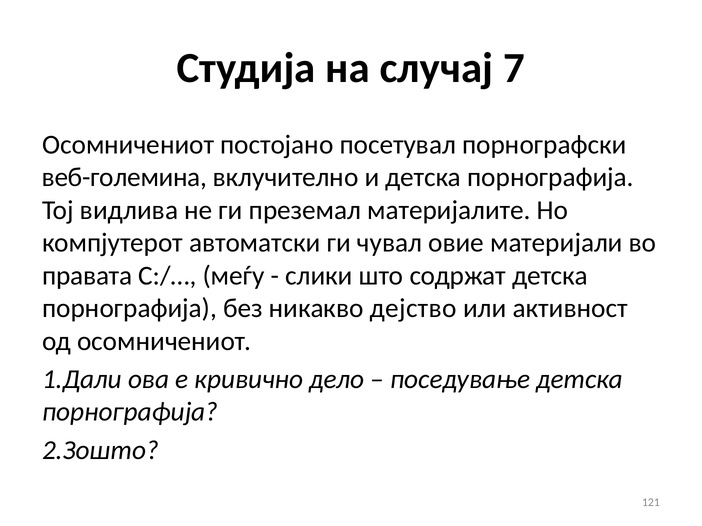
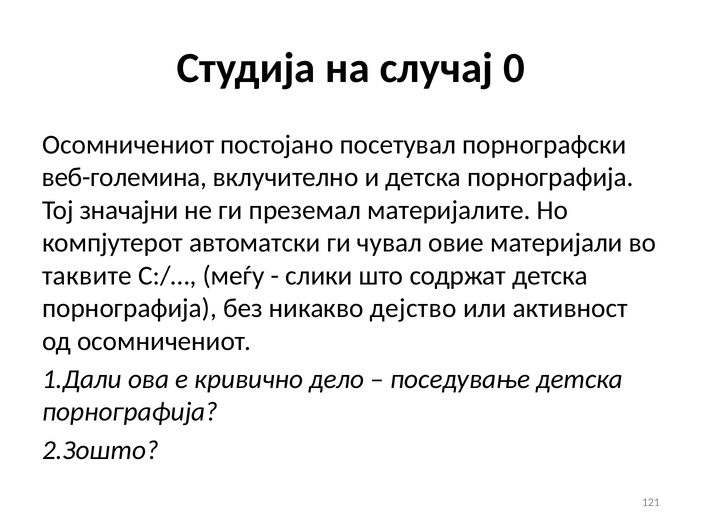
7: 7 -> 0
видлива: видлива -> значајни
правата: правата -> таквите
